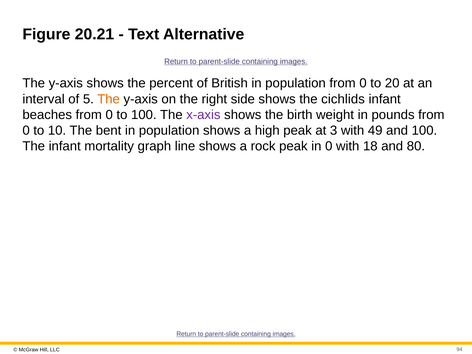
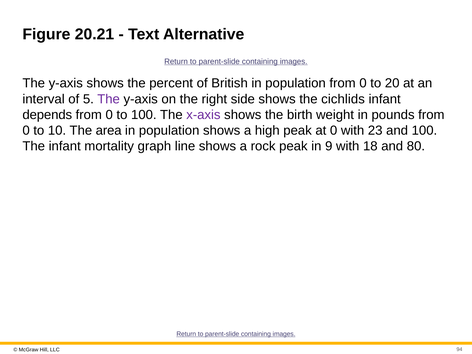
The at (109, 99) colour: orange -> purple
beaches: beaches -> depends
bent: bent -> area
at 3: 3 -> 0
49: 49 -> 23
in 0: 0 -> 9
